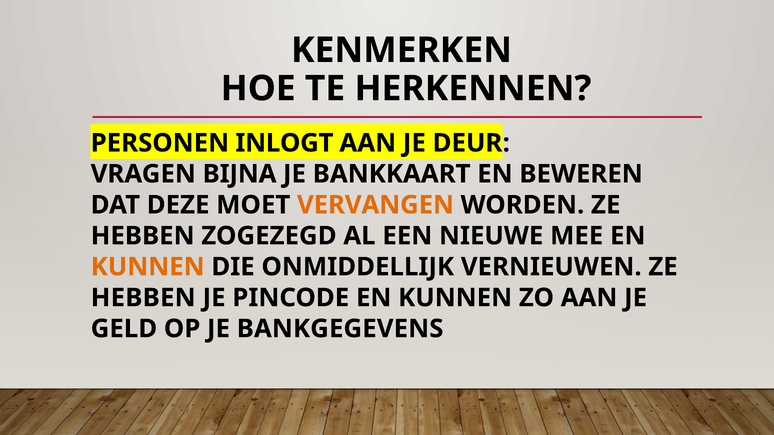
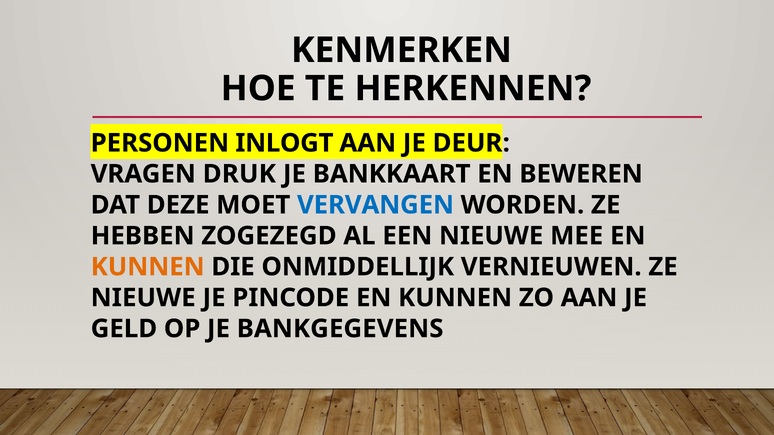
BIJNA: BIJNA -> DRUK
VERVANGEN colour: orange -> blue
HEBBEN at (143, 298): HEBBEN -> NIEUWE
